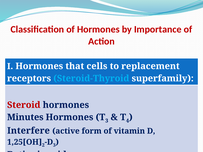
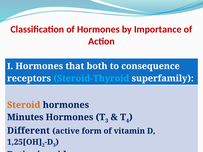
cells: cells -> both
replacement: replacement -> consequence
Steroid colour: red -> orange
Interfere: Interfere -> Different
